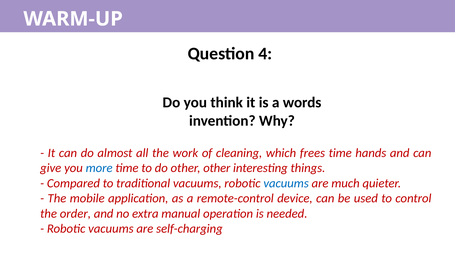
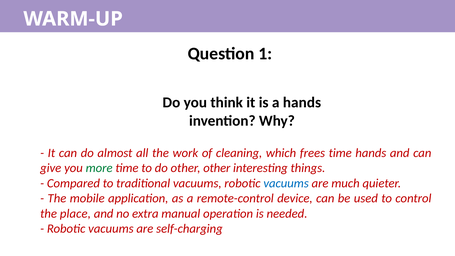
4: 4 -> 1
a words: words -> hands
more colour: blue -> green
order: order -> place
